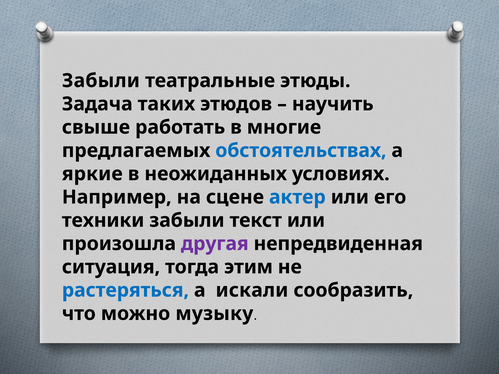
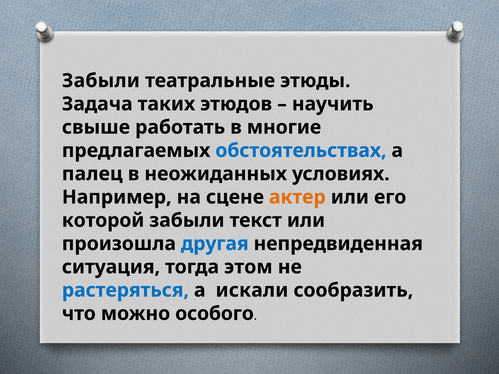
яркие: яркие -> палец
актер colour: blue -> orange
техники: техники -> которой
другая colour: purple -> blue
этим: этим -> этом
музыку: музыку -> особого
